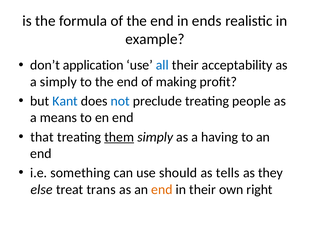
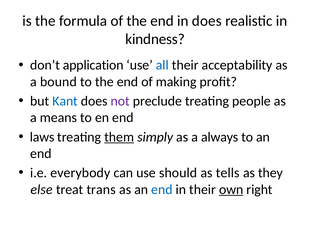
in ends: ends -> does
example: example -> kindness
a simply: simply -> bound
not colour: blue -> purple
that: that -> laws
having: having -> always
something: something -> everybody
end at (162, 189) colour: orange -> blue
own underline: none -> present
